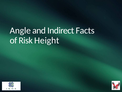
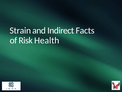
Angle: Angle -> Strain
Height: Height -> Health
